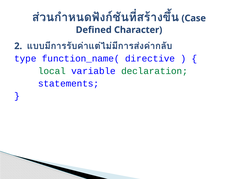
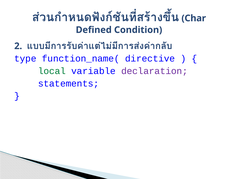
Case: Case -> Char
Character: Character -> Condition
declaration colour: green -> purple
